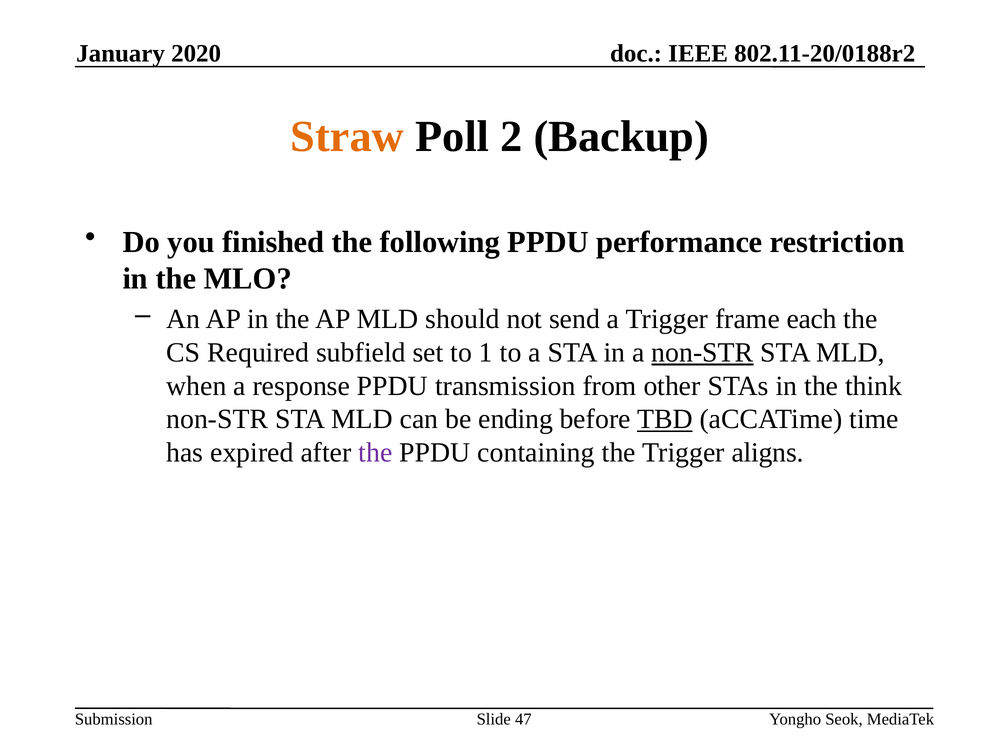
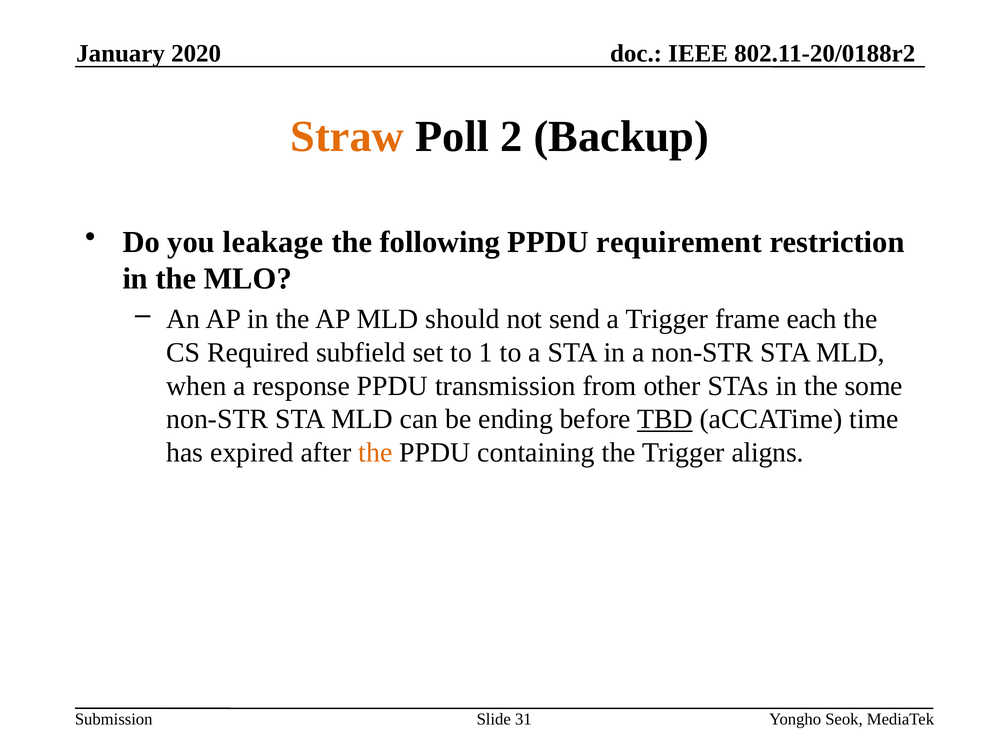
finished: finished -> leakage
performance: performance -> requirement
non-STR at (702, 353) underline: present -> none
think: think -> some
the at (375, 453) colour: purple -> orange
47: 47 -> 31
